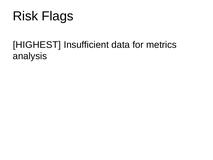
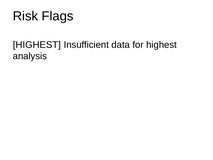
for metrics: metrics -> highest
